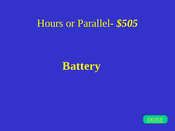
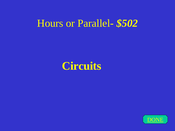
$505: $505 -> $502
Battery: Battery -> Circuits
